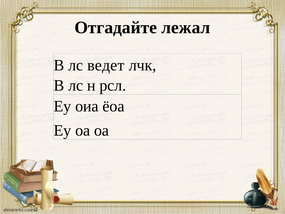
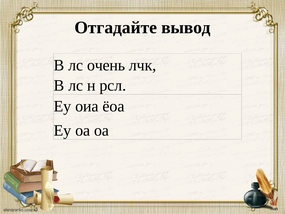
лежал: лежал -> вывод
ведет: ведет -> очень
